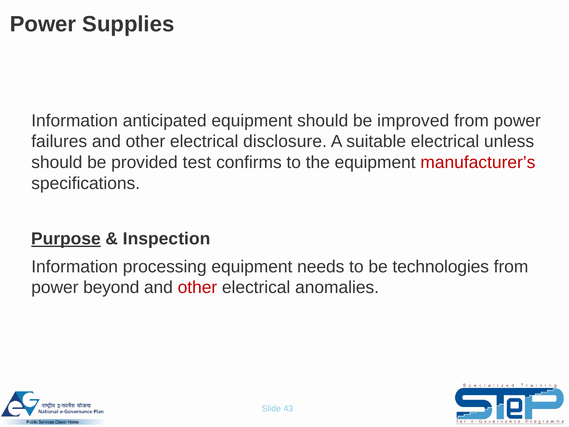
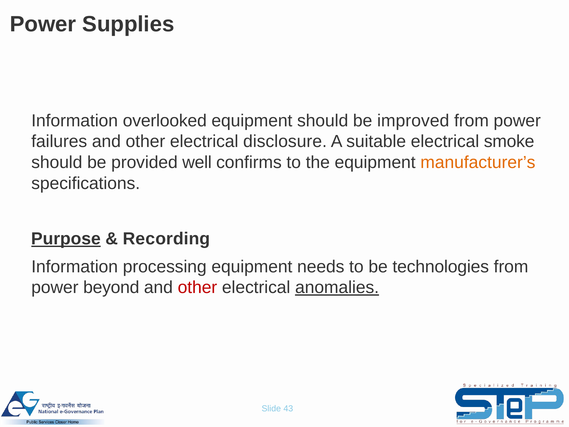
anticipated: anticipated -> overlooked
unless: unless -> smoke
test: test -> well
manufacturer’s colour: red -> orange
Inspection: Inspection -> Recording
anomalies underline: none -> present
